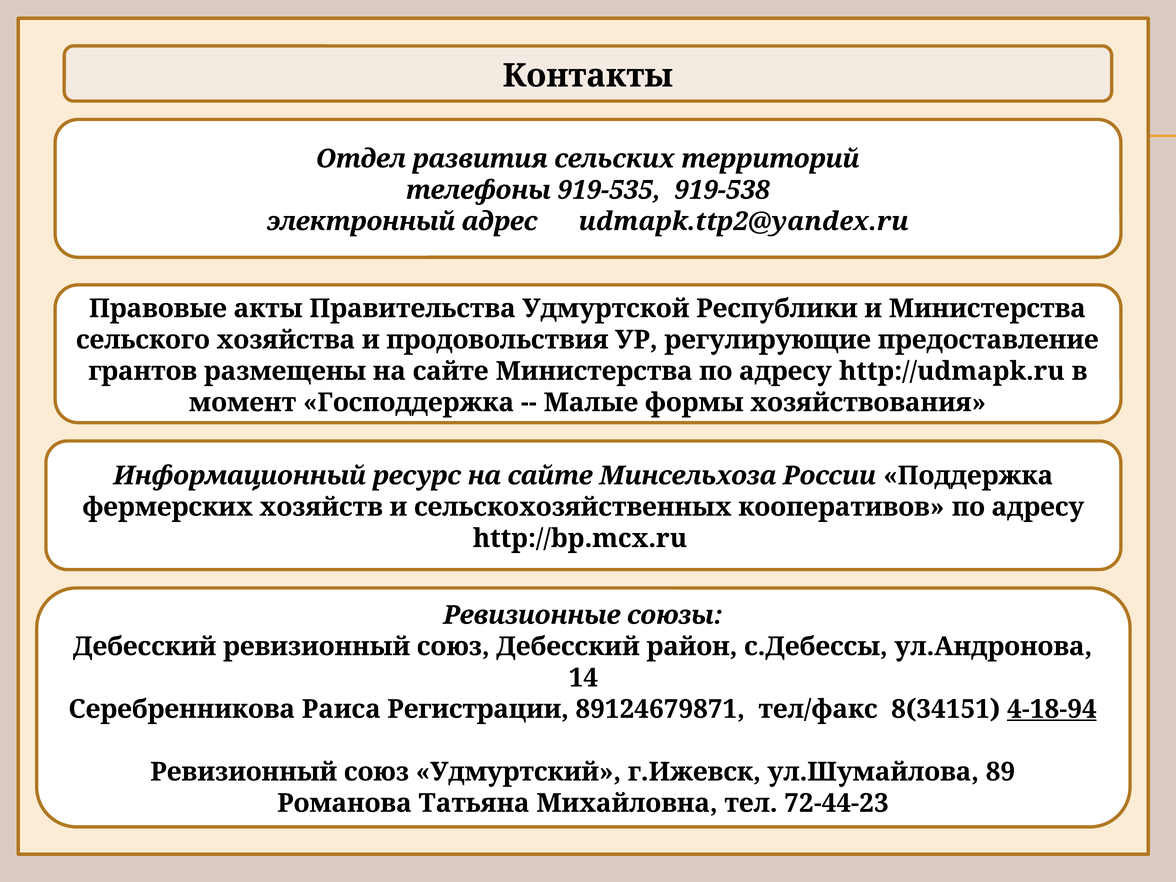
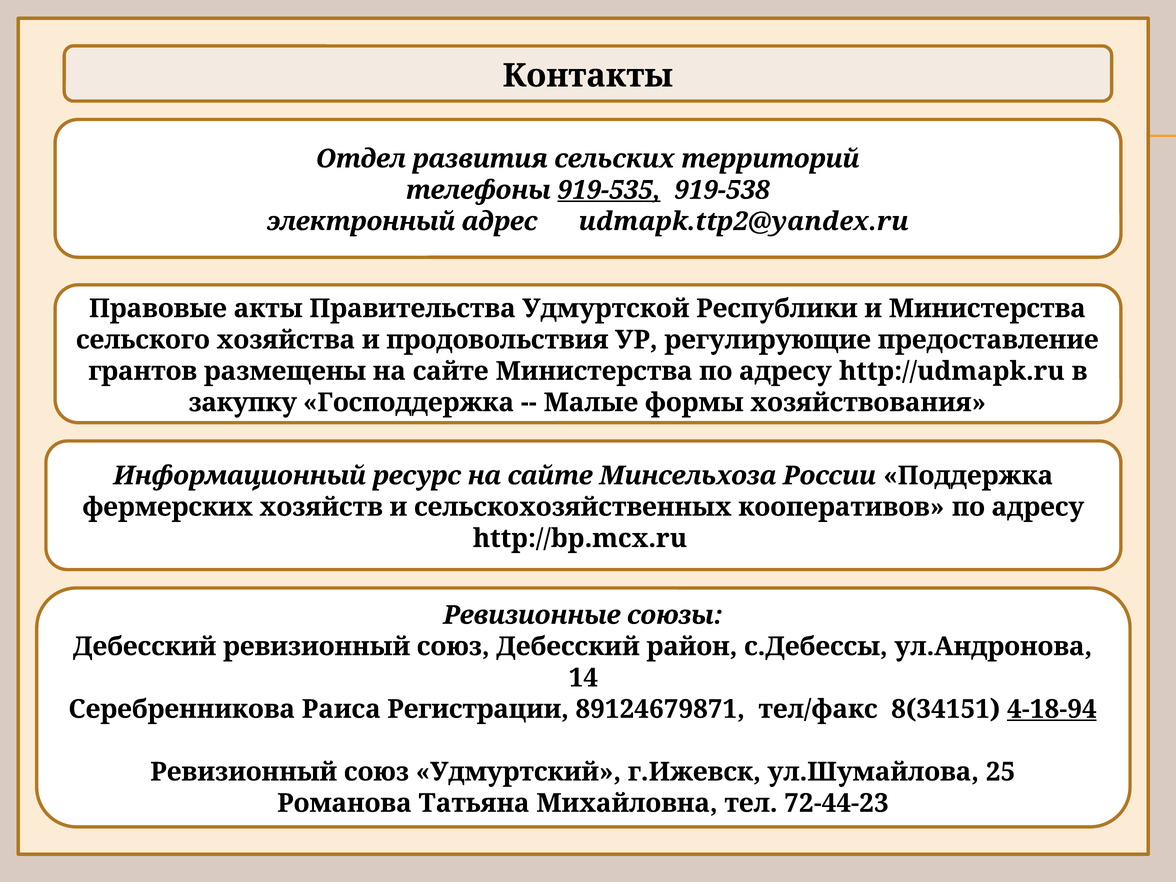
919-535 underline: none -> present
момент: момент -> закупку
89: 89 -> 25
